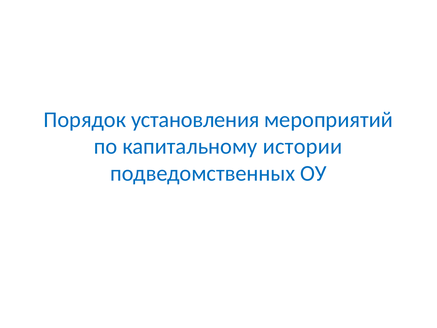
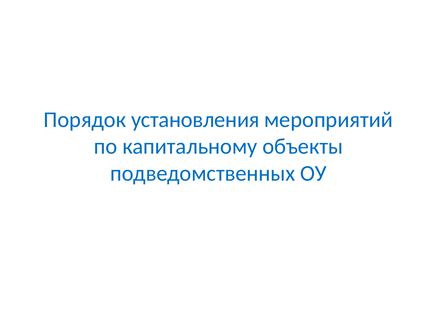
истории: истории -> объекты
